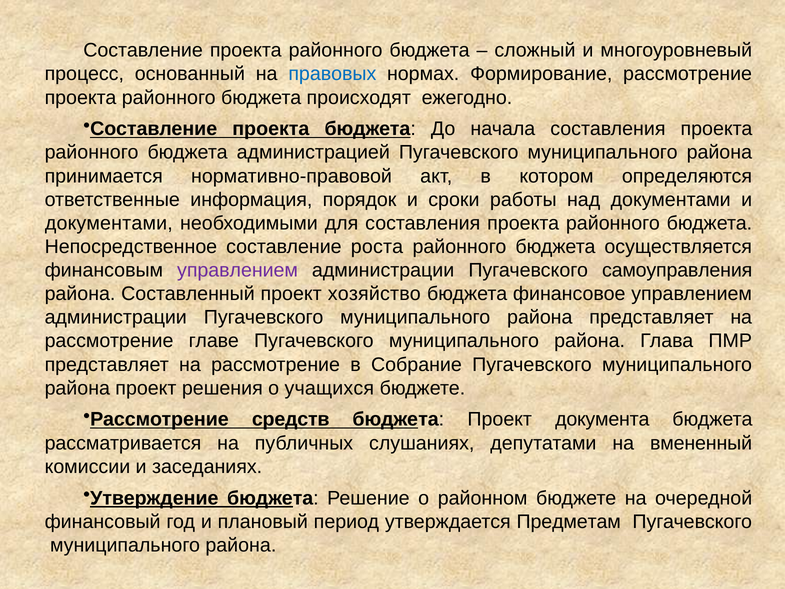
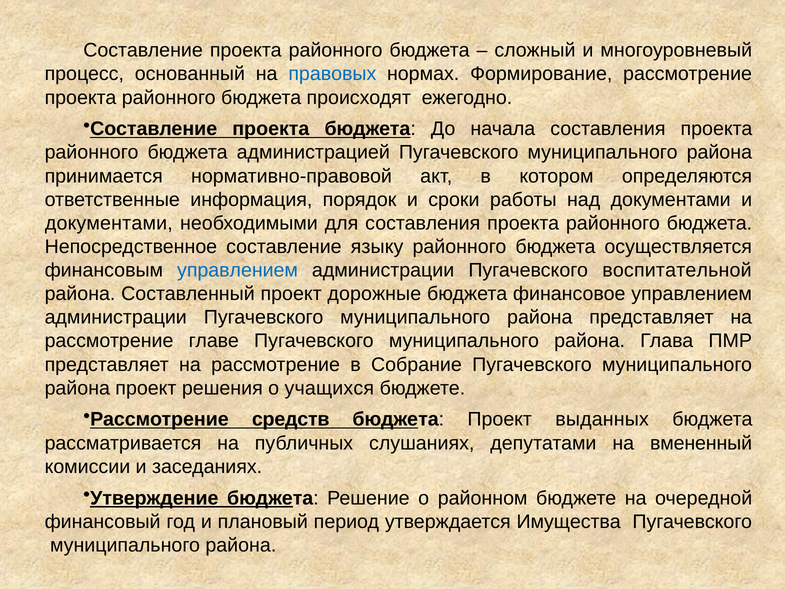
роста: роста -> языку
управлением at (238, 270) colour: purple -> blue
самоуправления: самоуправления -> воспитательной
хозяйство: хозяйство -> дорожные
документа: документа -> выданных
Предметам: Предметам -> Имущества
